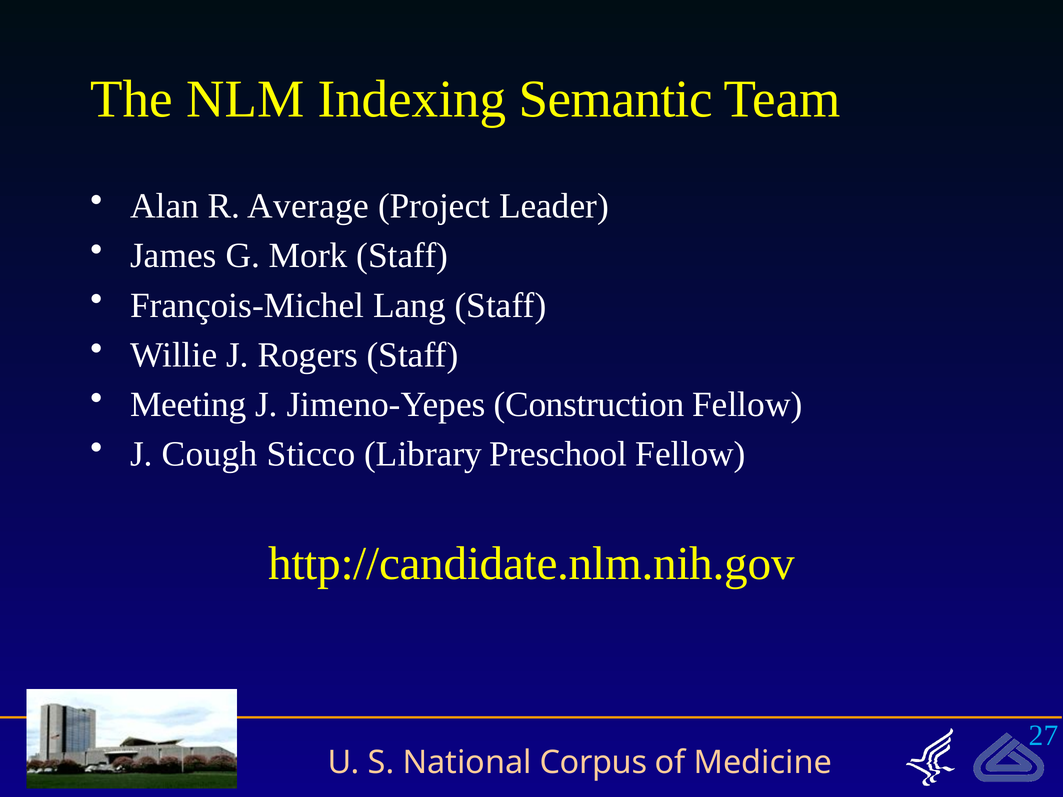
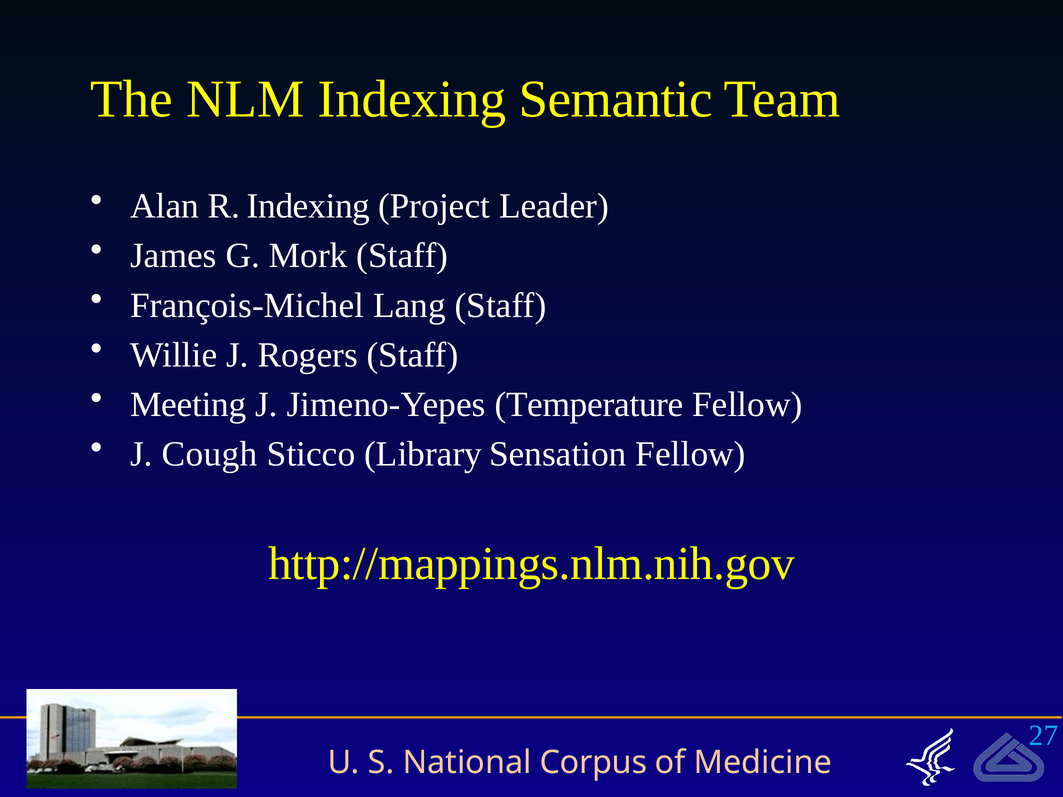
R Average: Average -> Indexing
Construction: Construction -> Temperature
Preschool: Preschool -> Sensation
http://candidate.nlm.nih.gov: http://candidate.nlm.nih.gov -> http://mappings.nlm.nih.gov
